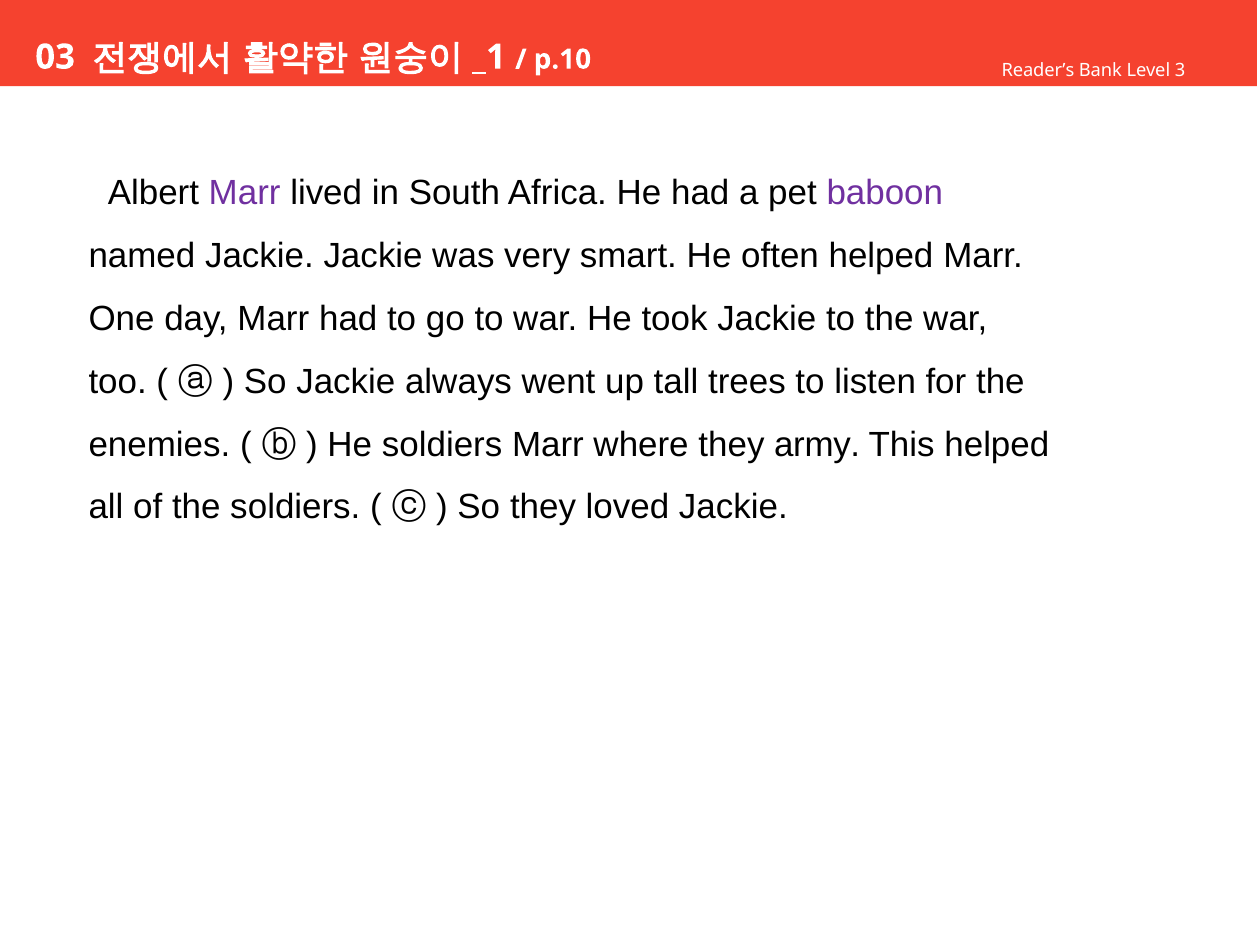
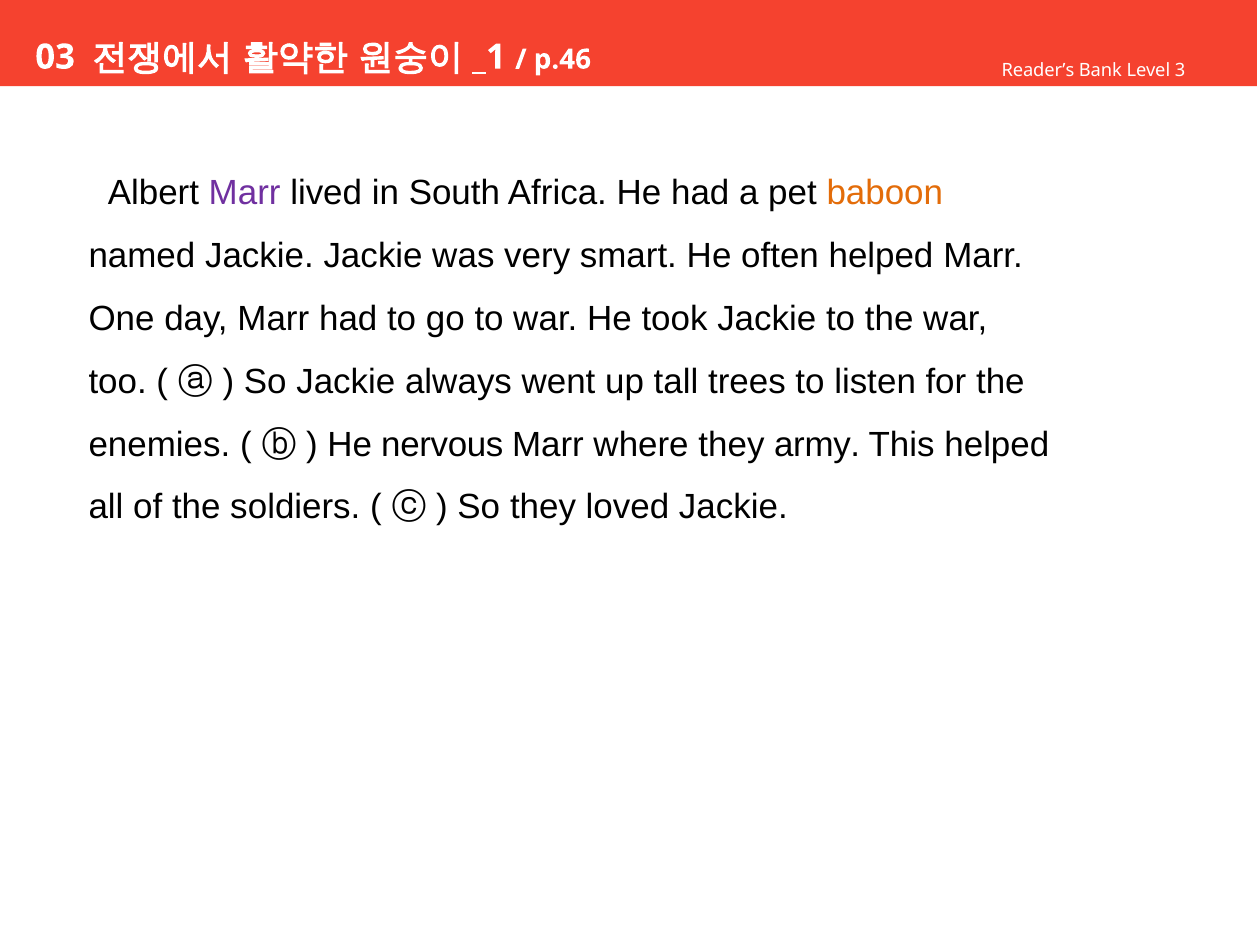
p.10: p.10 -> p.46
baboon colour: purple -> orange
He soldiers: soldiers -> nervous
